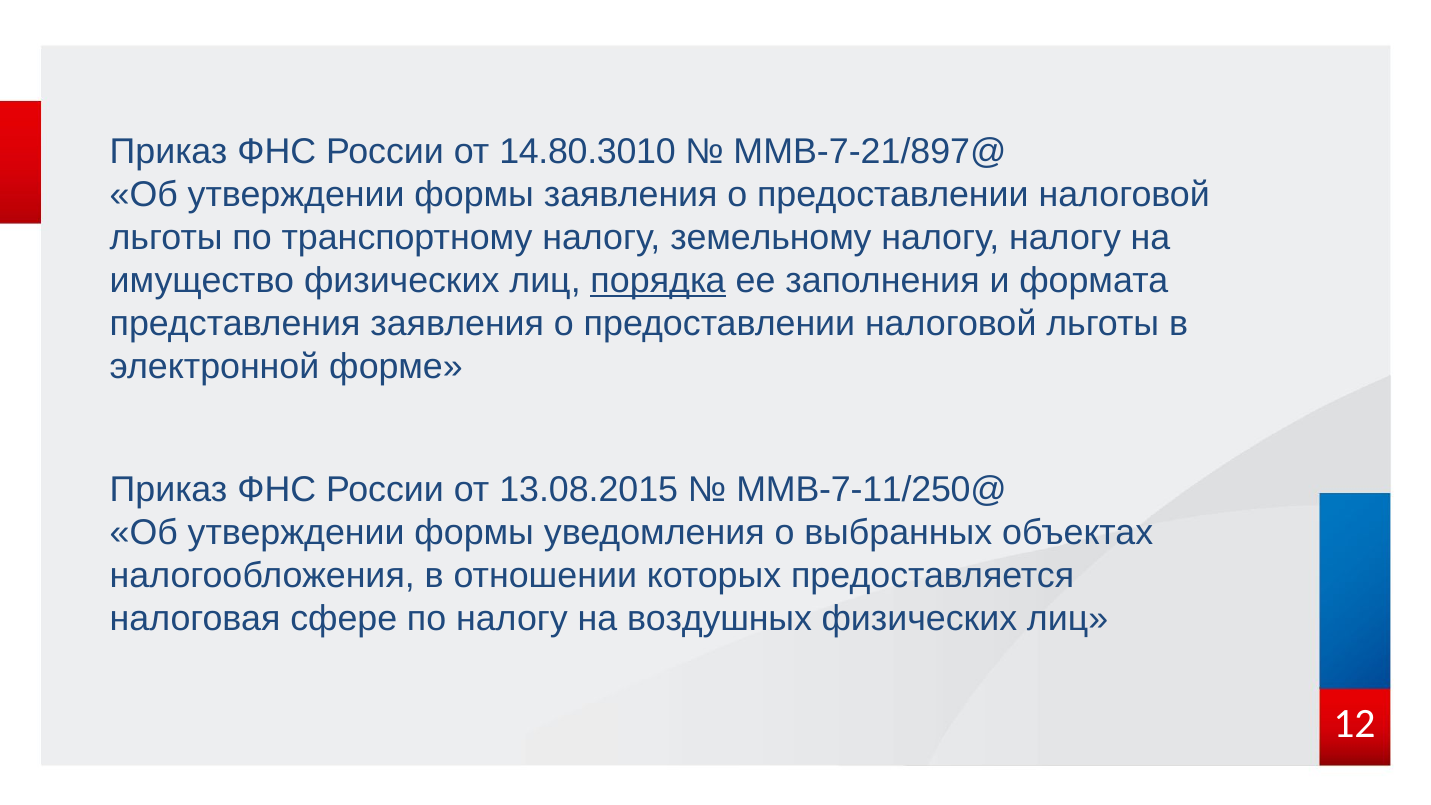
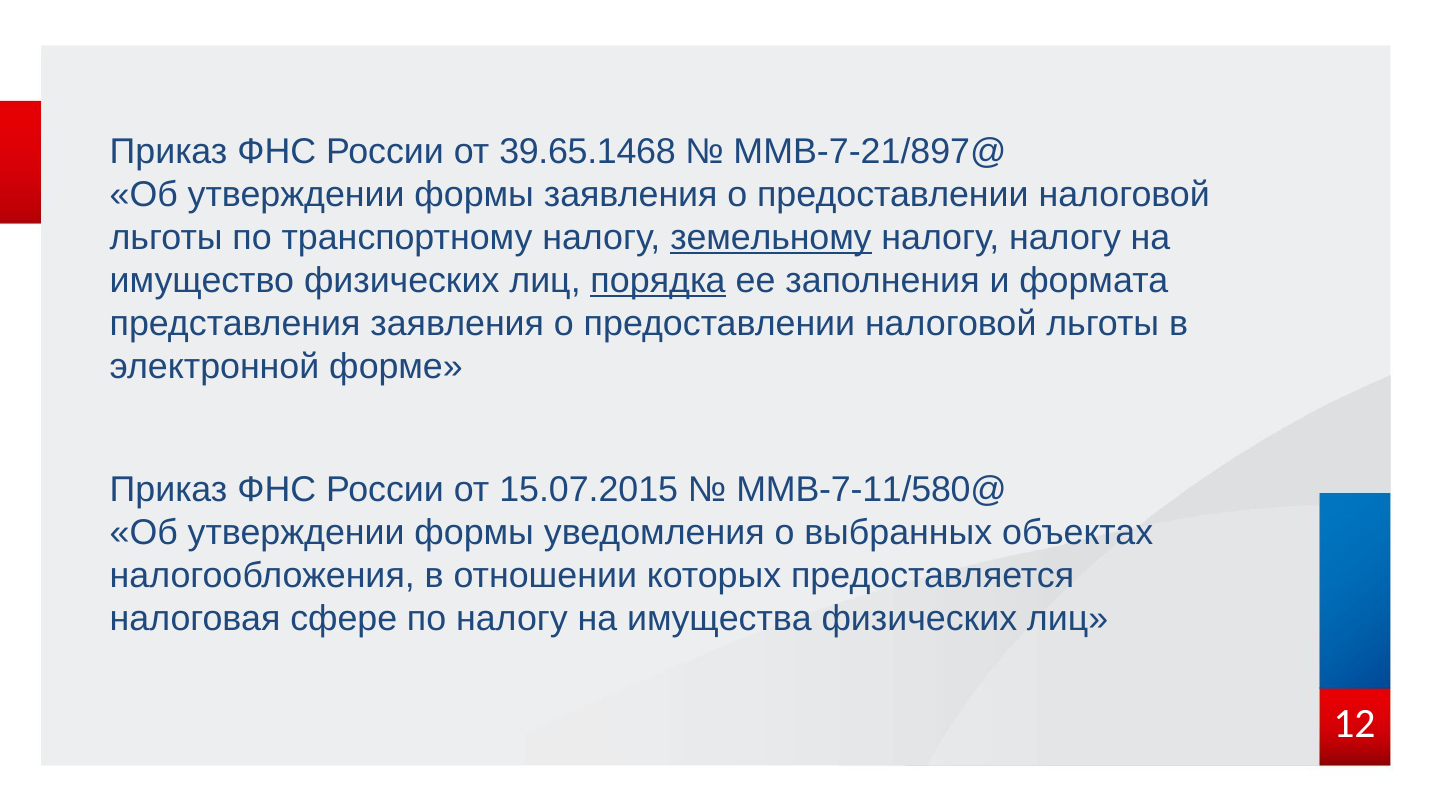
14.80.3010: 14.80.3010 -> 39.65.1468
земельному underline: none -> present
13.08.2015: 13.08.2015 -> 15.07.2015
ММВ-7-11/250@: ММВ-7-11/250@ -> ММВ-7-11/580@
воздушных: воздушных -> имущества
